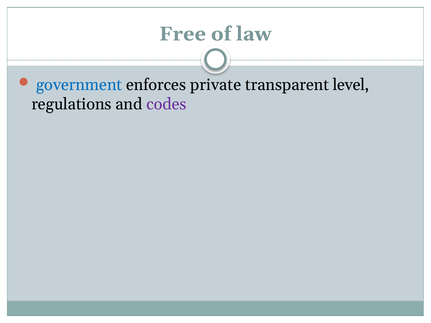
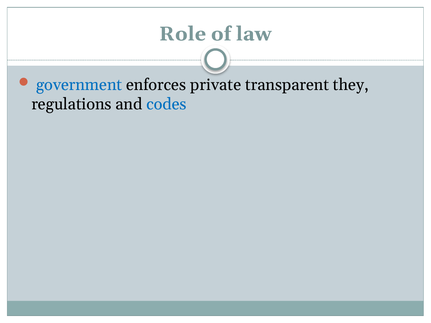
Free: Free -> Role
level: level -> they
codes colour: purple -> blue
